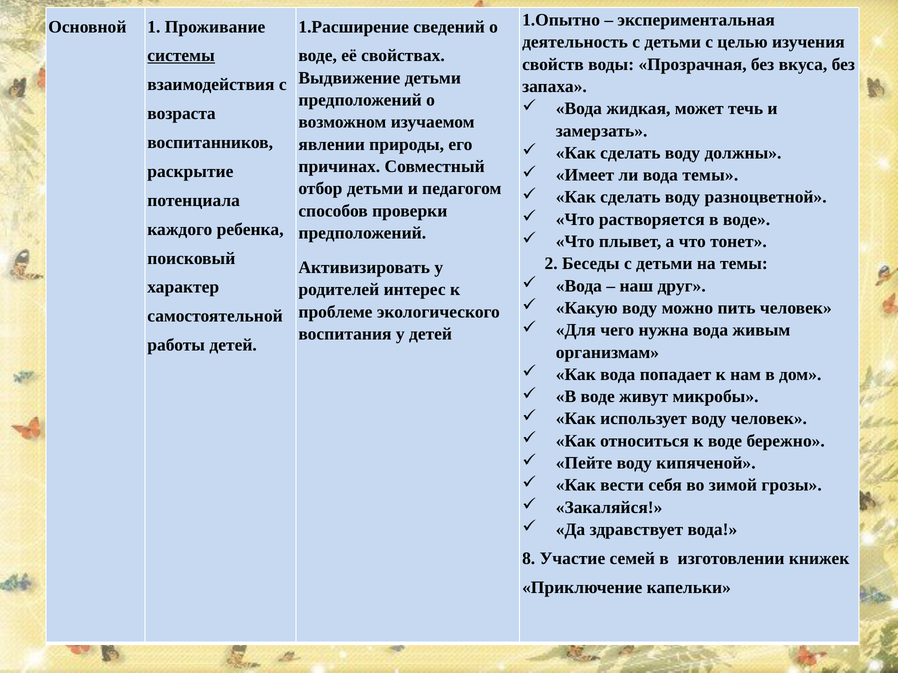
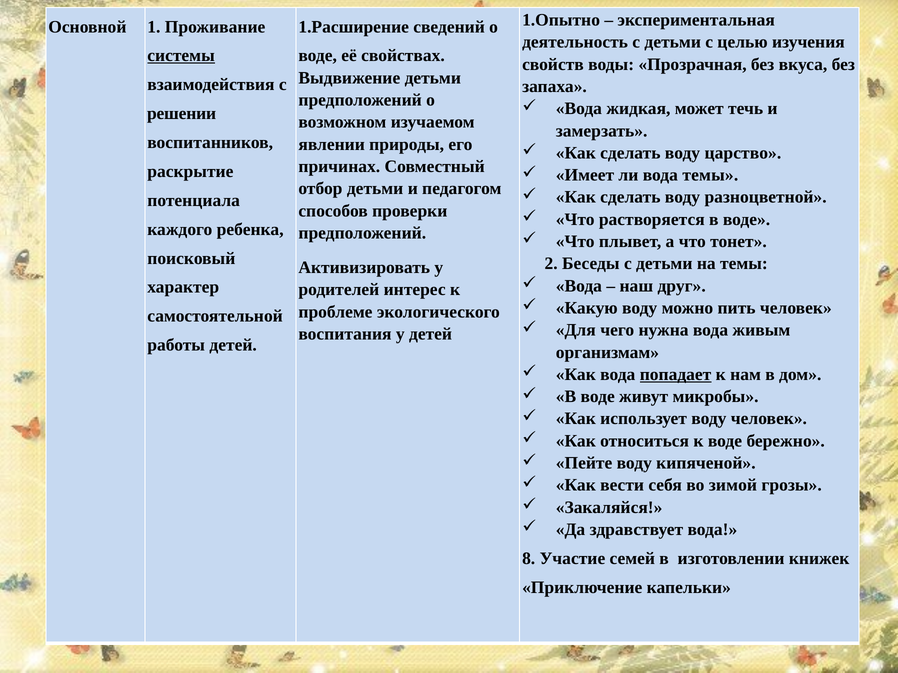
возраста: возраста -> решении
должны: должны -> царство
попадает underline: none -> present
